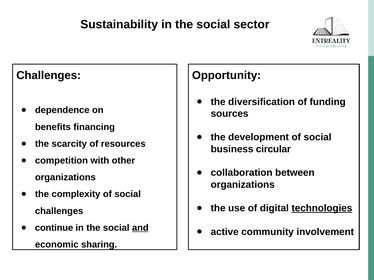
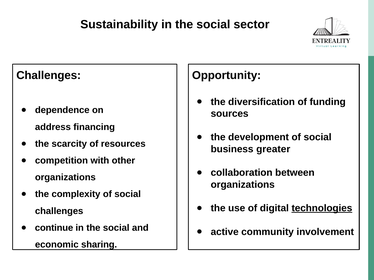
benefits: benefits -> address
circular: circular -> greater
and underline: present -> none
